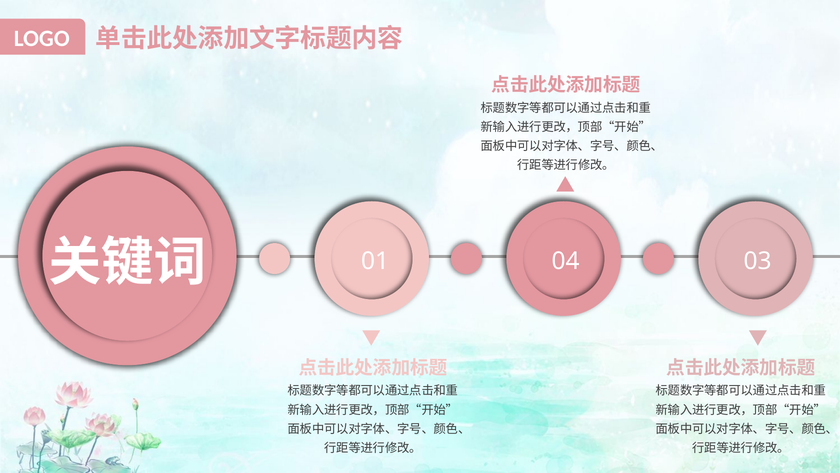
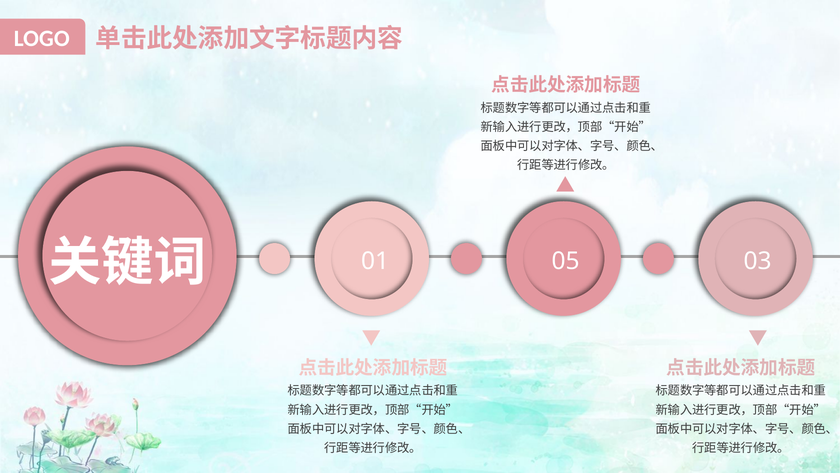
04: 04 -> 05
